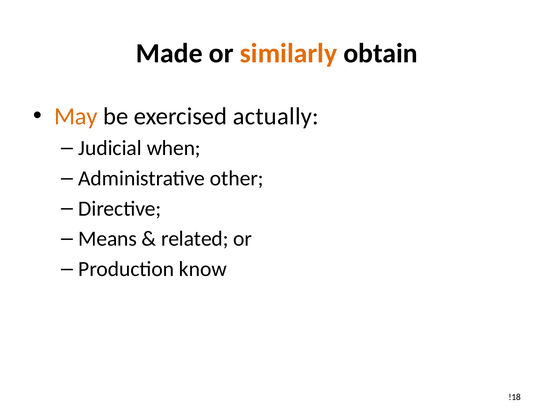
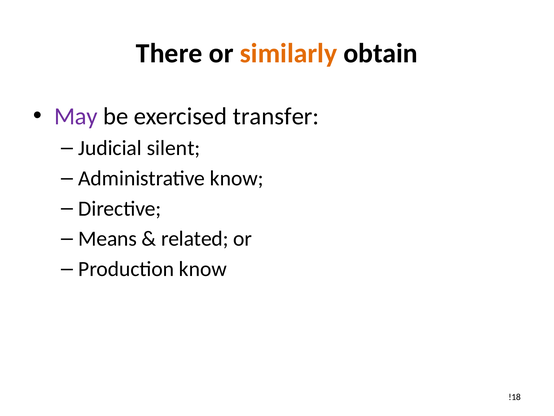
Made: Made -> There
May colour: orange -> purple
actually: actually -> transfer
when: when -> silent
Administrative other: other -> know
